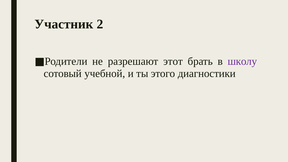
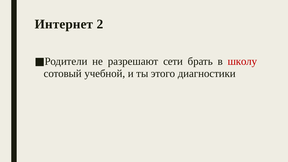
Участник: Участник -> Интернет
этот: этот -> сети
школу colour: purple -> red
